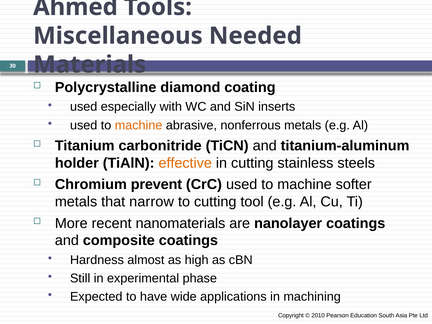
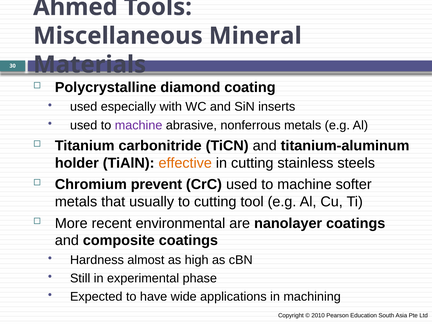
Needed: Needed -> Mineral
machine at (139, 125) colour: orange -> purple
narrow: narrow -> usually
nanomaterials: nanomaterials -> environmental
